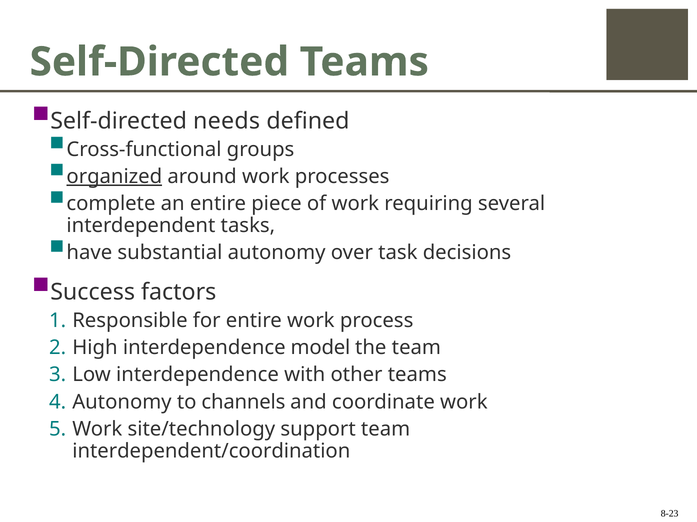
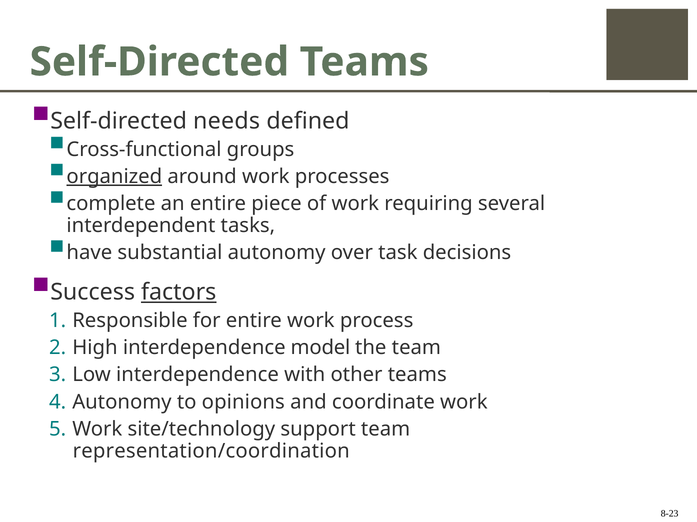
factors underline: none -> present
channels: channels -> opinions
interdependent/coordination: interdependent/coordination -> representation/coordination
